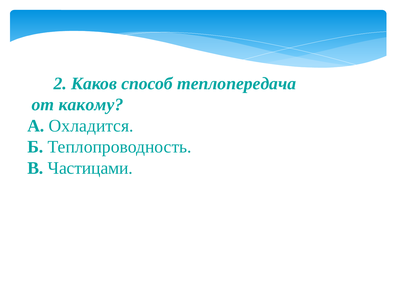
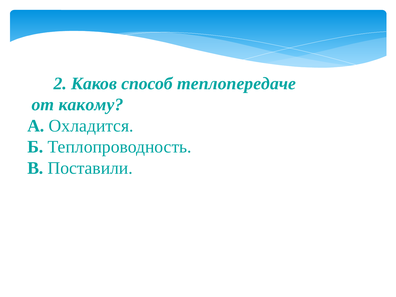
теплопередача: теплопередача -> теплопередаче
Частицами: Частицами -> Поставили
